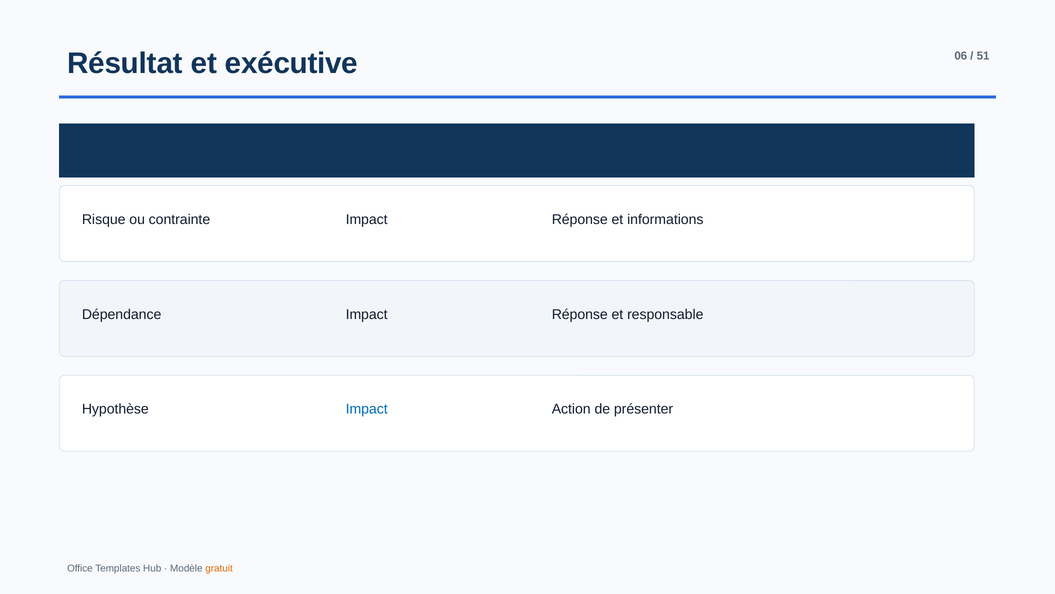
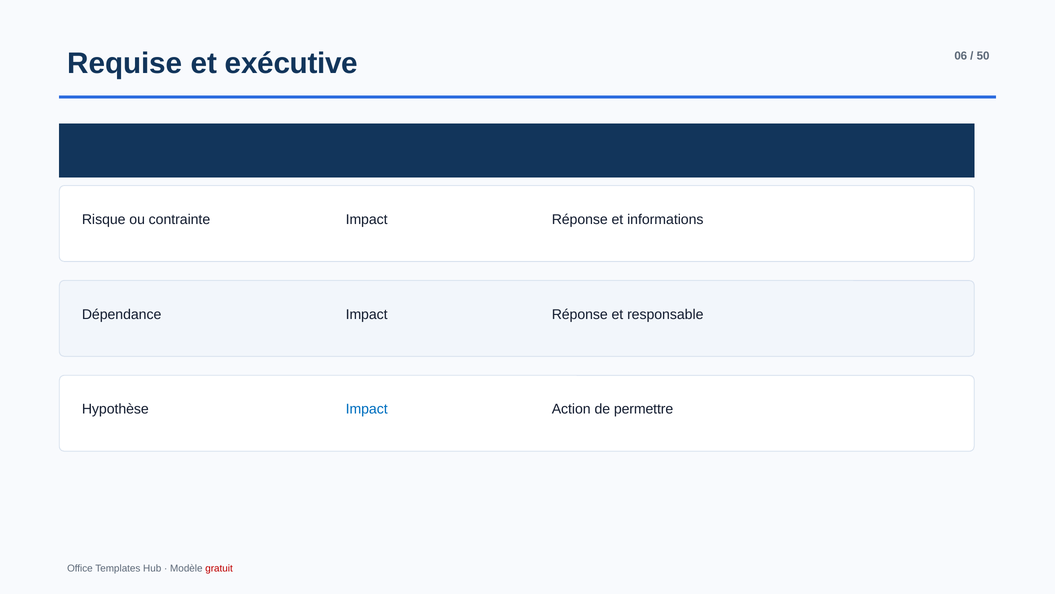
Résultat: Résultat -> Requise
51: 51 -> 50
présenter: présenter -> permettre
gratuit colour: orange -> red
